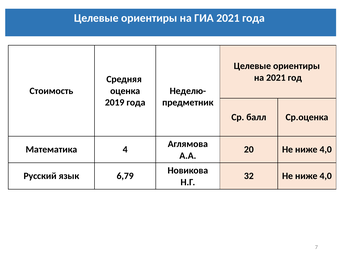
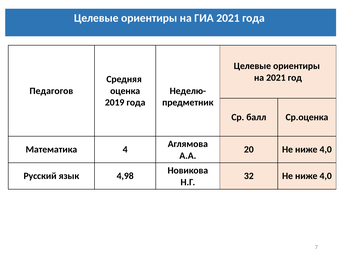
Стоимость: Стоимость -> Педагогов
6,79: 6,79 -> 4,98
